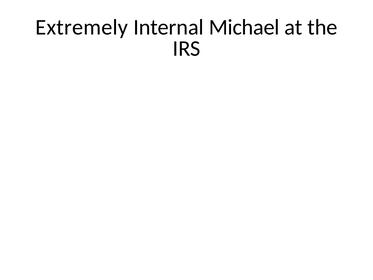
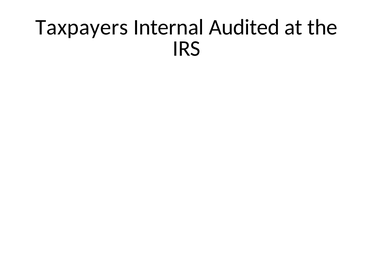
Extremely: Extremely -> Taxpayers
Michael: Michael -> Audited
